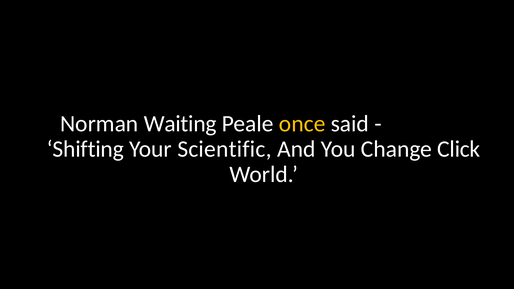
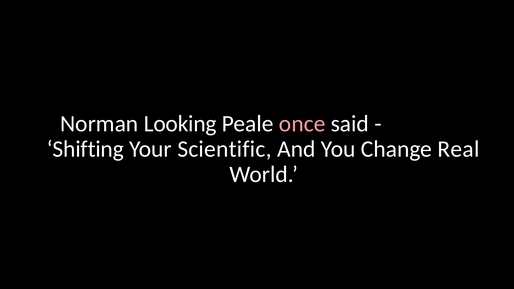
Waiting: Waiting -> Looking
once colour: yellow -> pink
Click: Click -> Real
